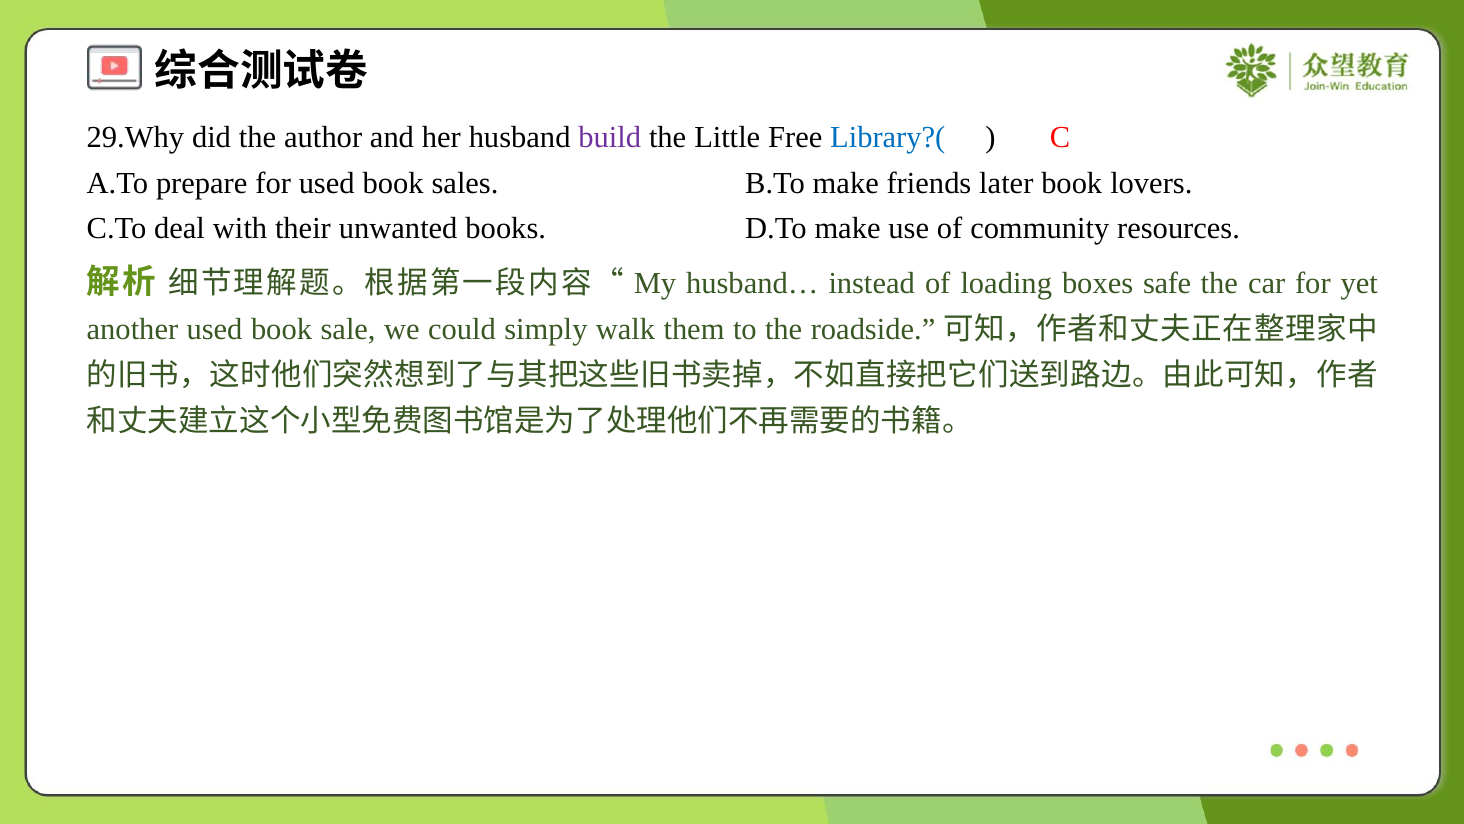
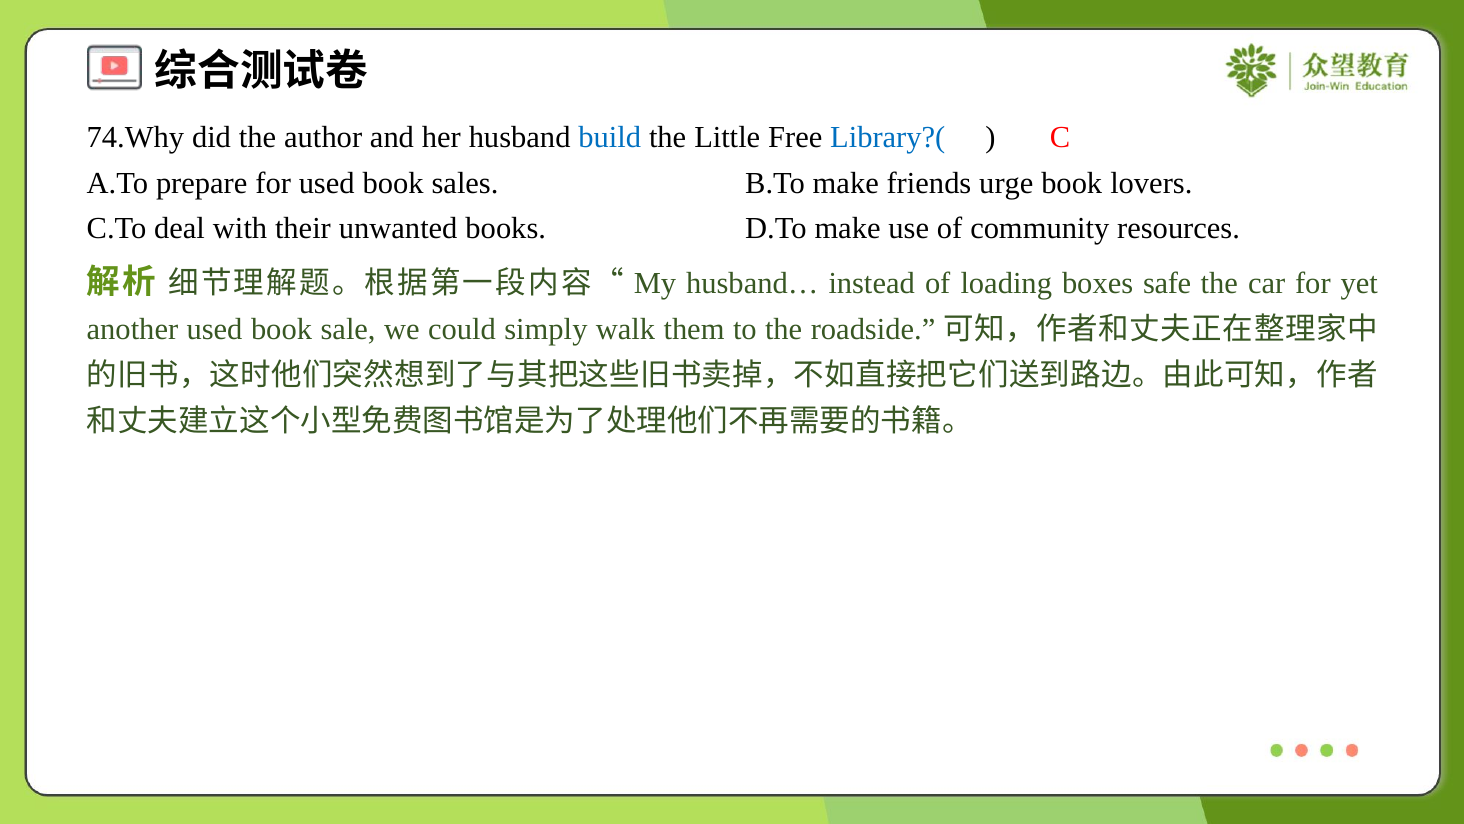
29.Why: 29.Why -> 74.Why
build colour: purple -> blue
later: later -> urge
